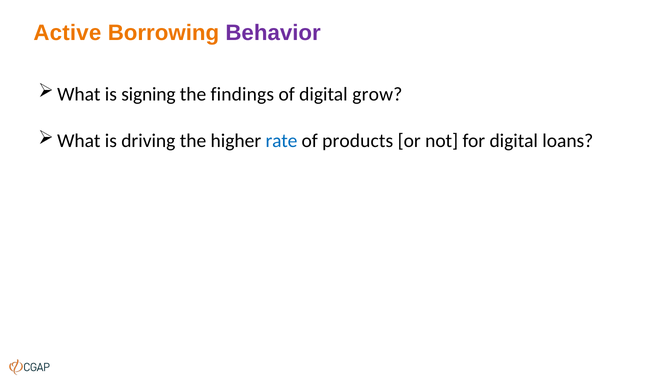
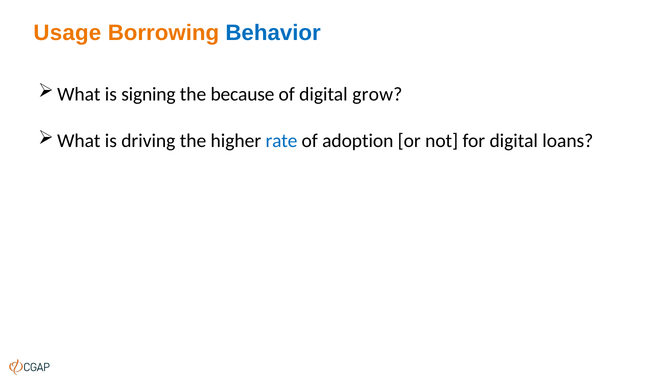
Active: Active -> Usage
Behavior colour: purple -> blue
findings: findings -> because
products: products -> adoption
